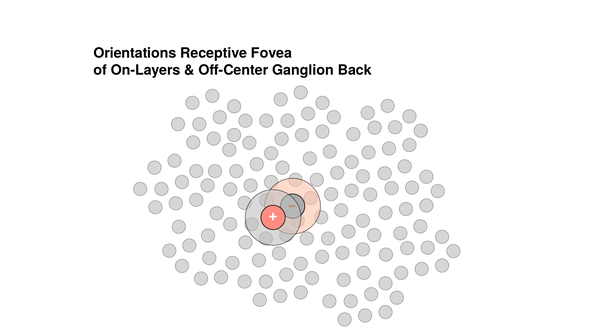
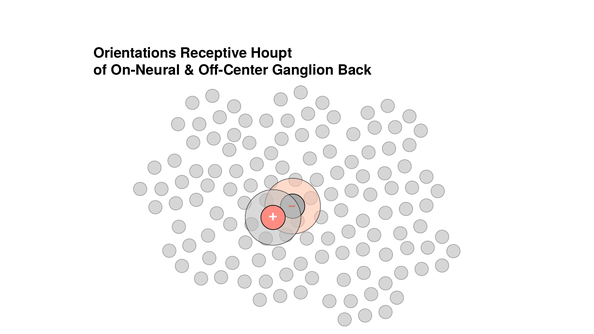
Fovea: Fovea -> Houpt
On-Layers: On-Layers -> On-Neural
